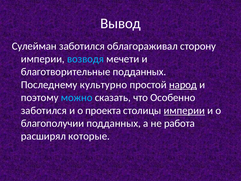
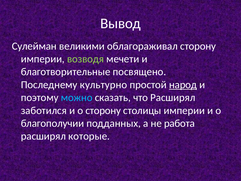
Сулейман заботился: заботился -> великими
возводя colour: light blue -> light green
благотворительные подданных: подданных -> посвящено
что Особенно: Особенно -> Расширял
о проекта: проекта -> сторону
империи at (184, 110) underline: present -> none
